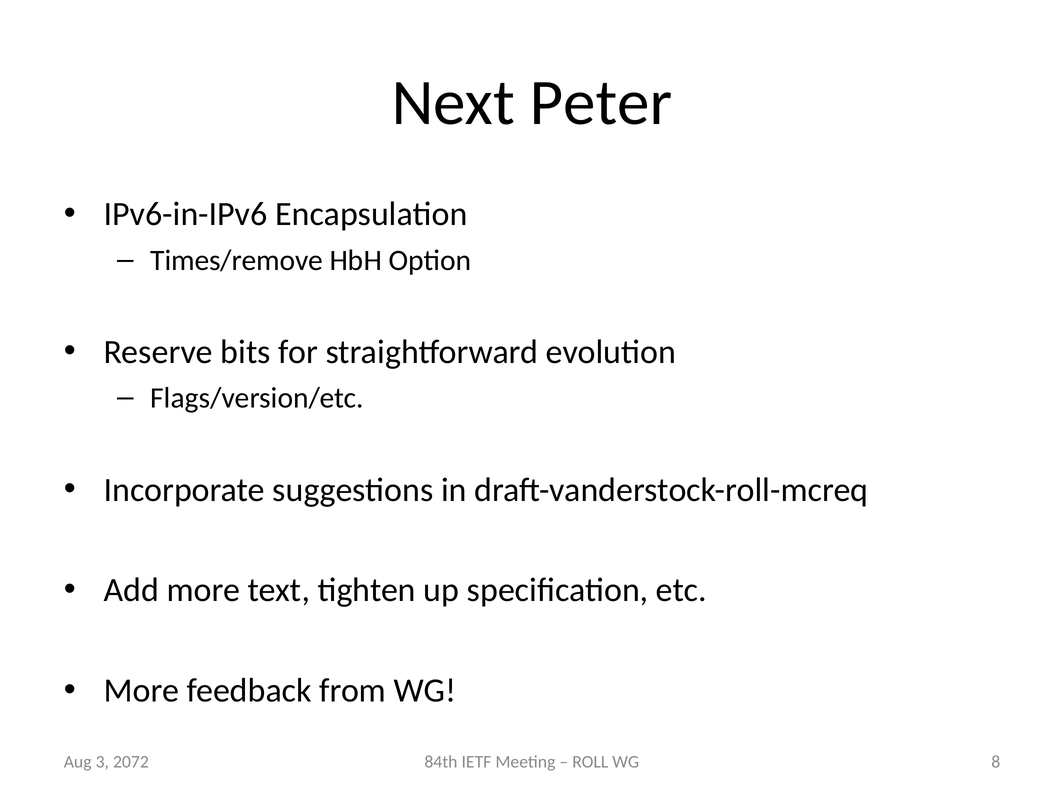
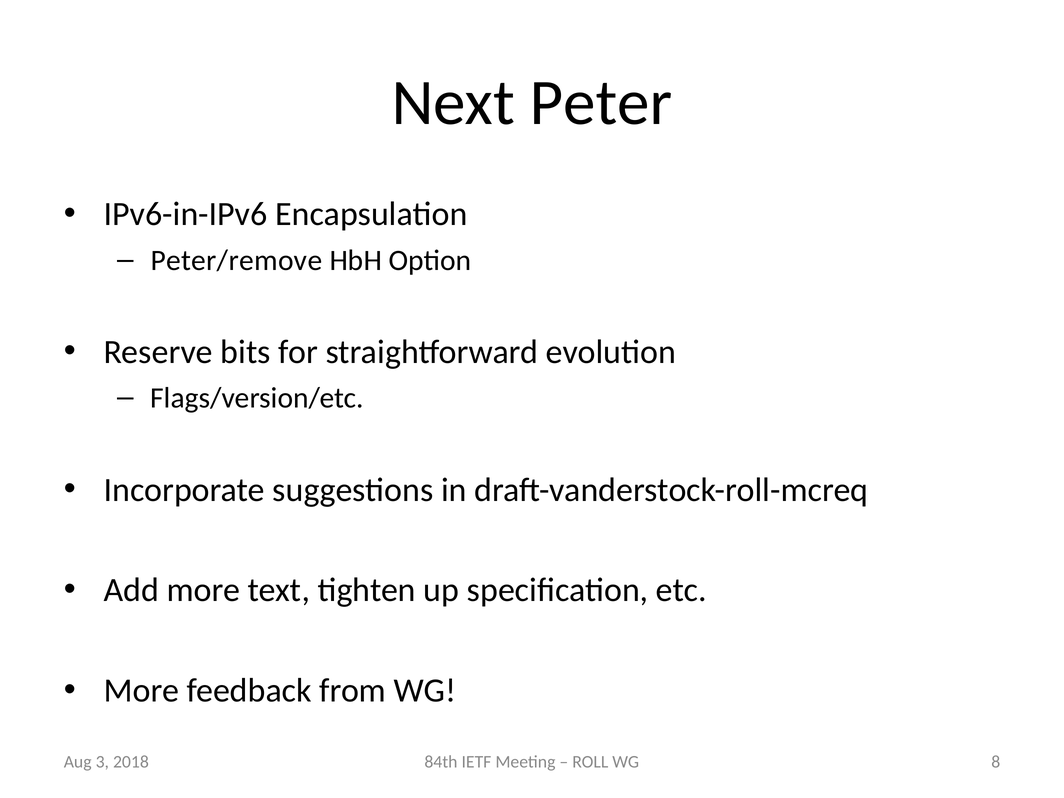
Times/remove: Times/remove -> Peter/remove
2072: 2072 -> 2018
